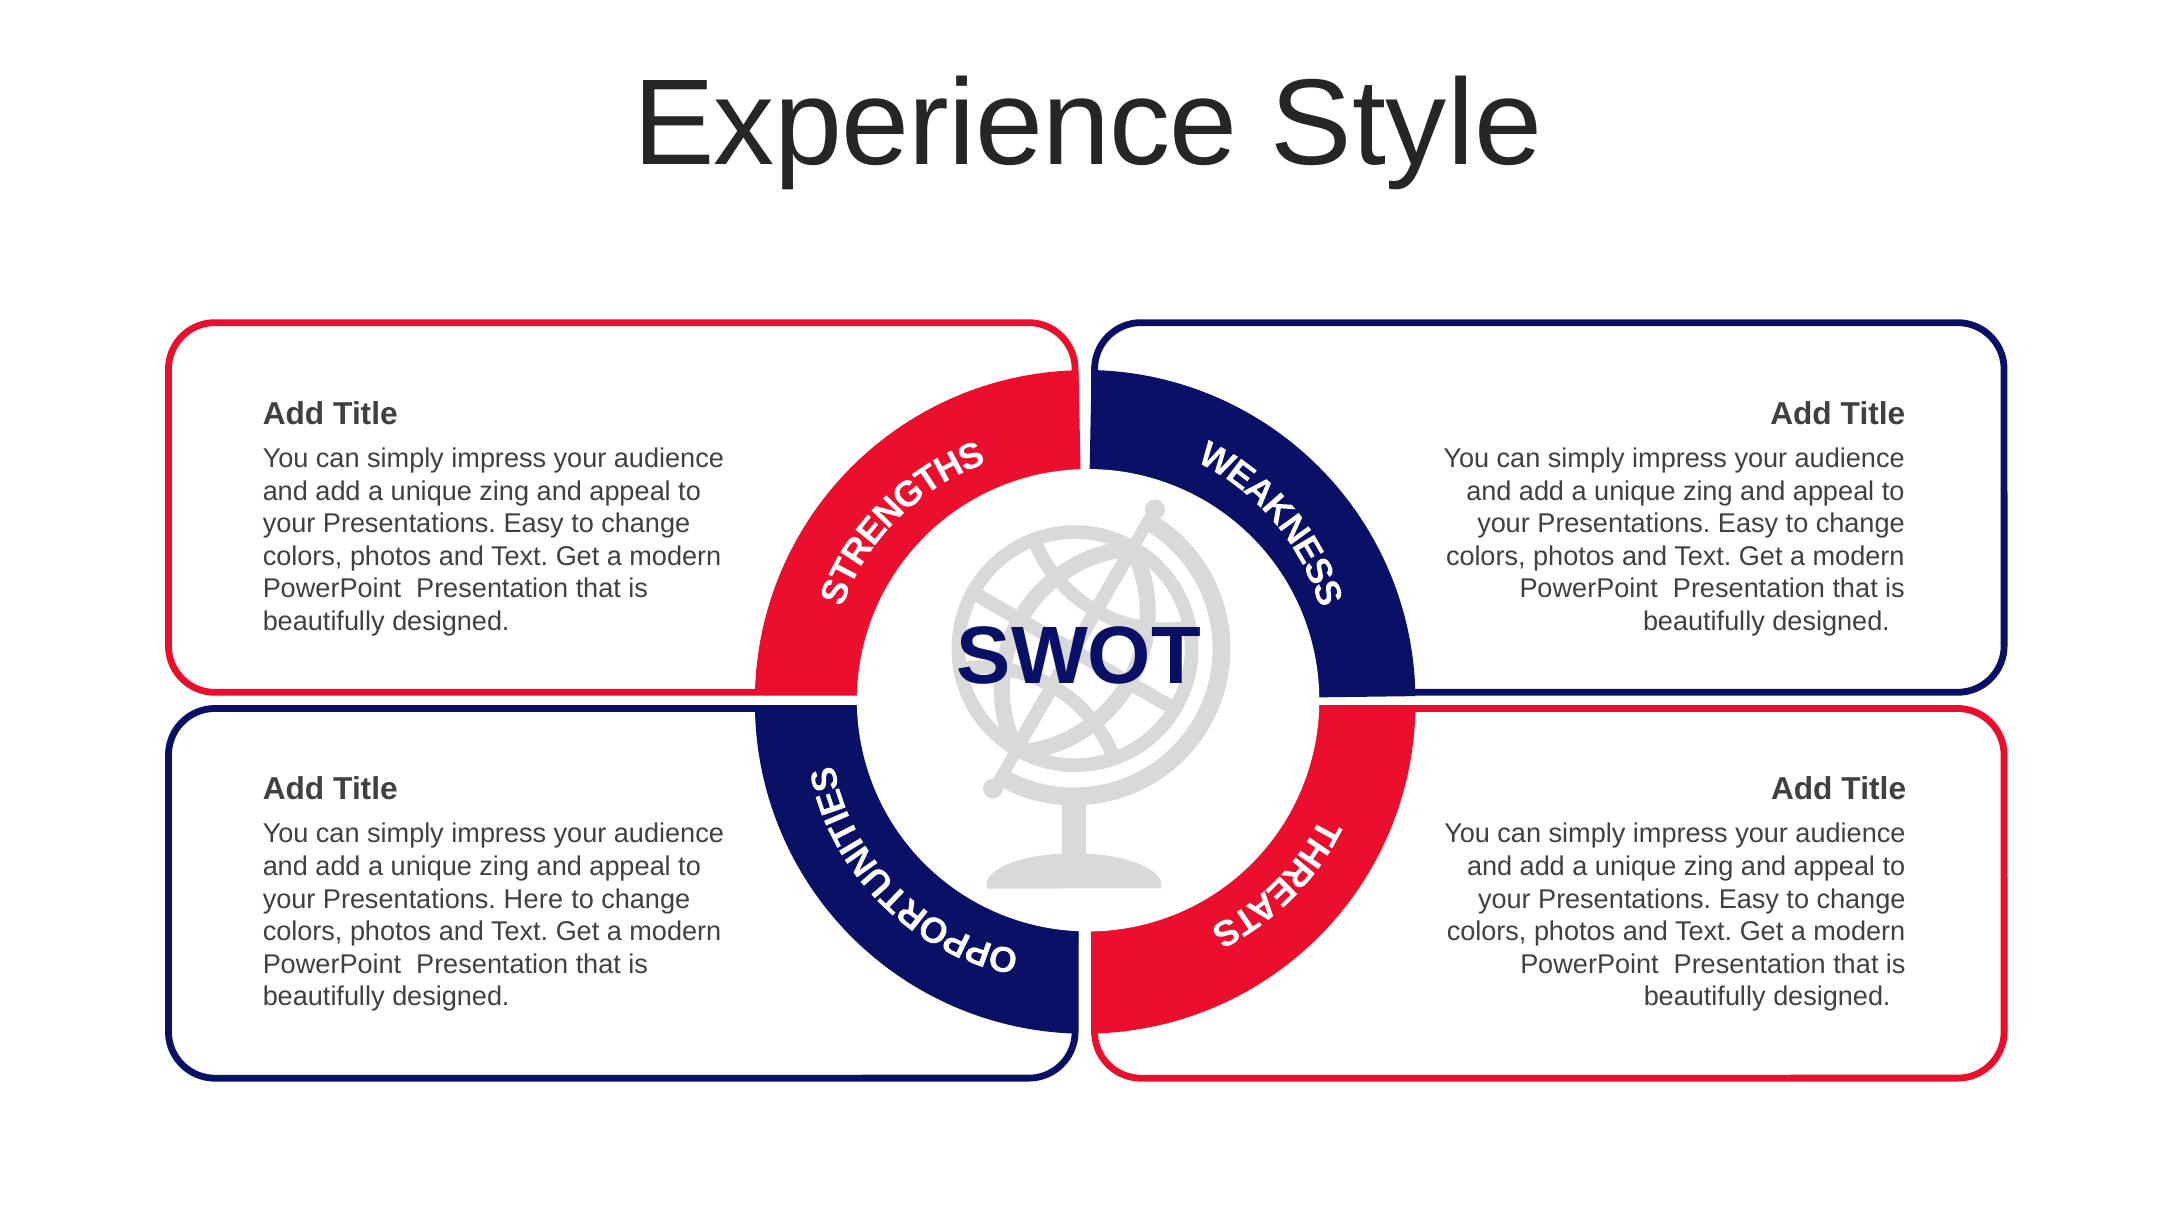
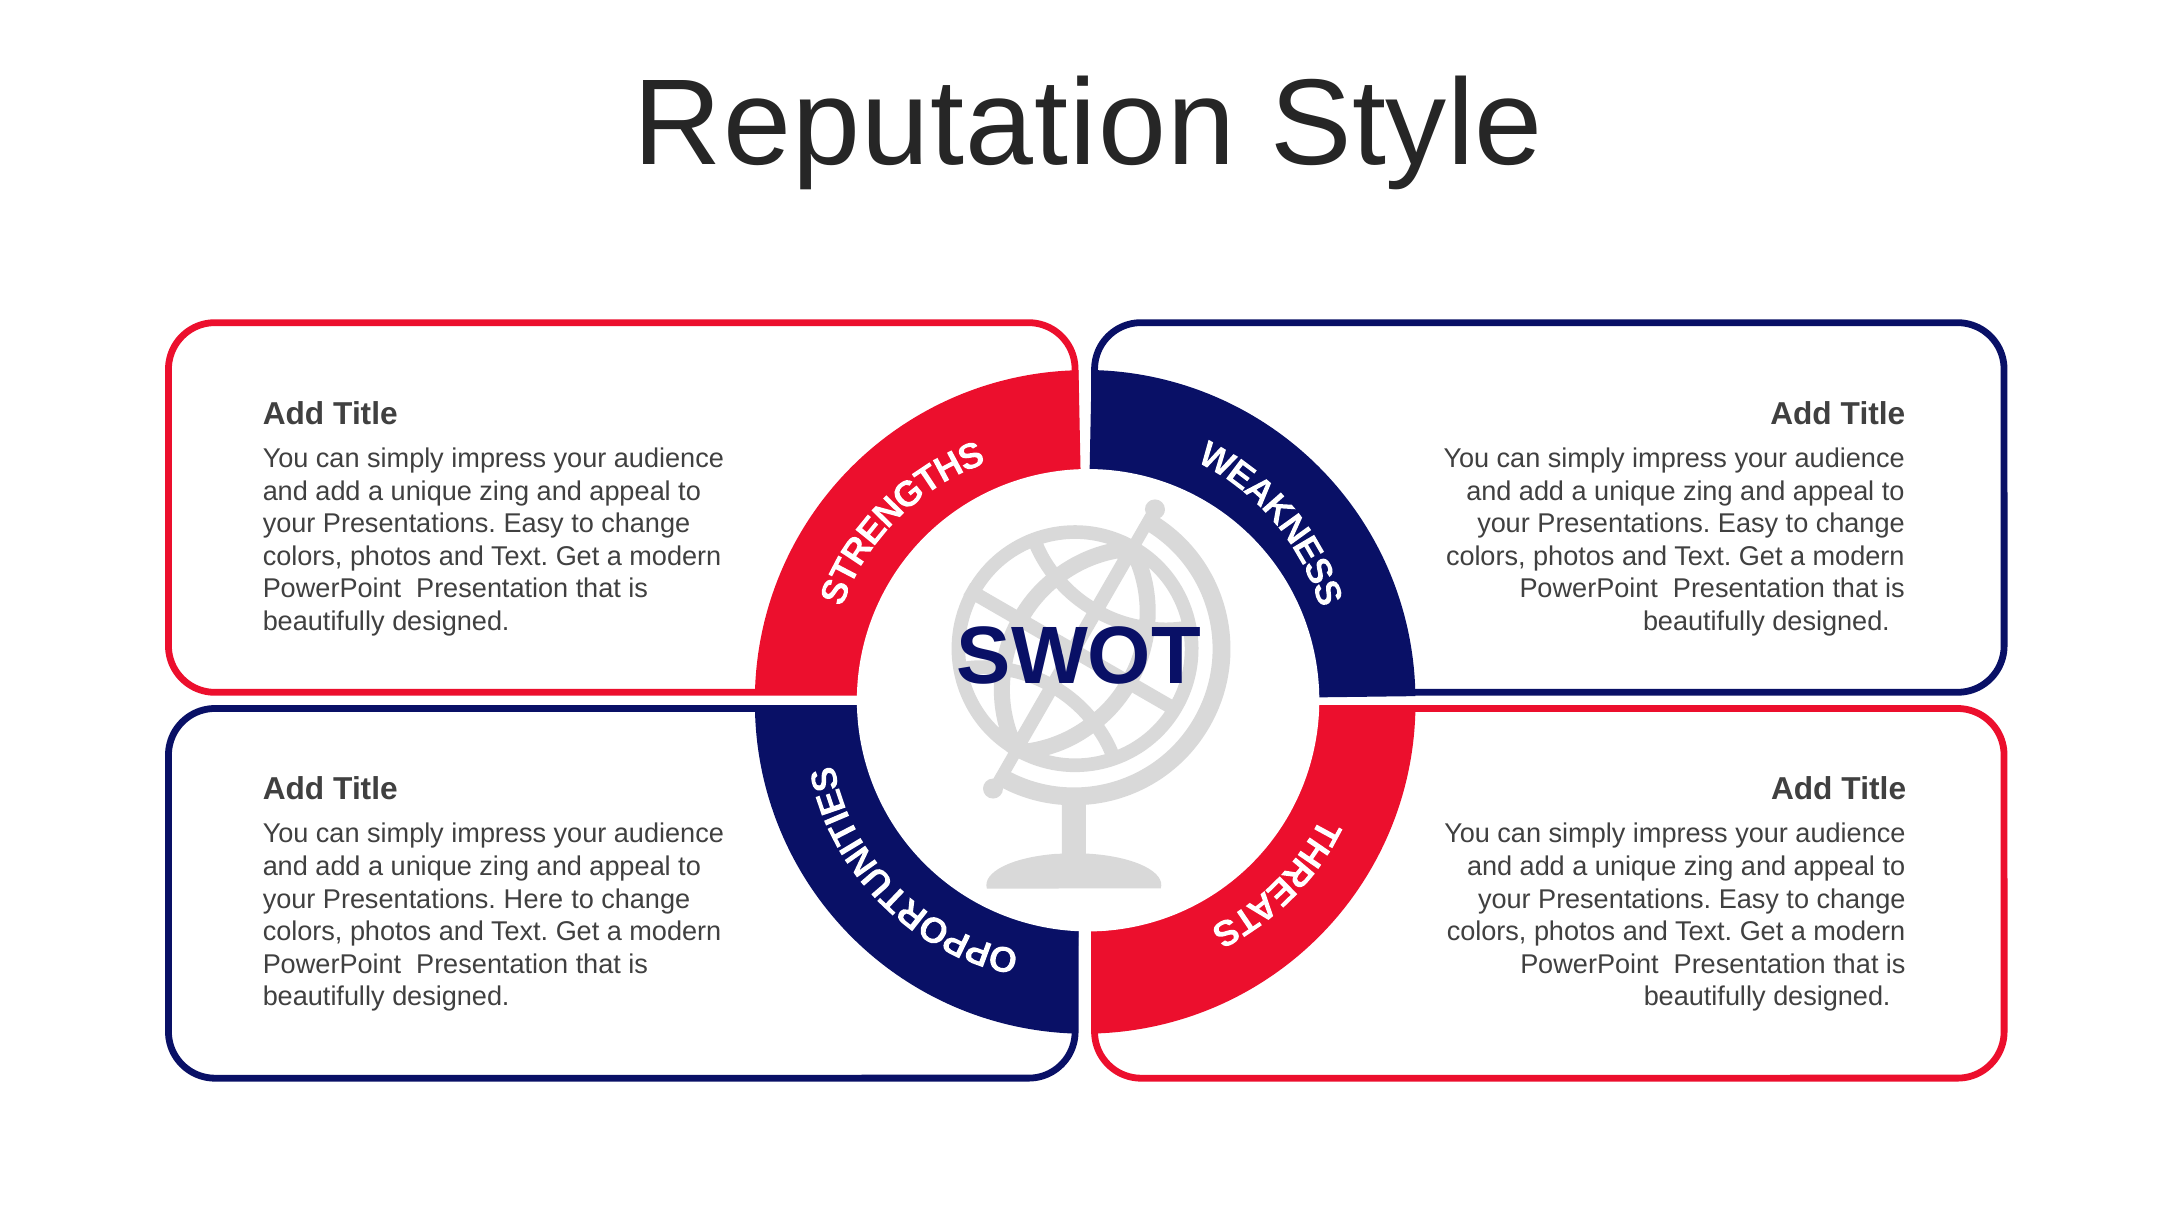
Experience: Experience -> Reputation
